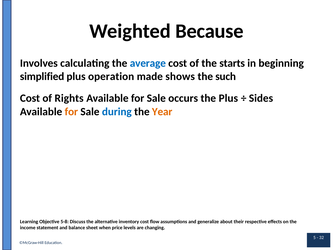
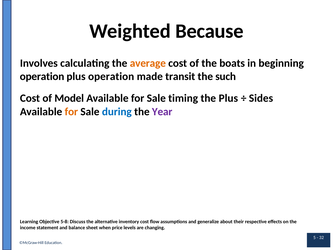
average colour: blue -> orange
starts: starts -> boats
simplified at (42, 76): simplified -> operation
shows: shows -> transit
Rights: Rights -> Model
occurs: occurs -> timing
Year colour: orange -> purple
